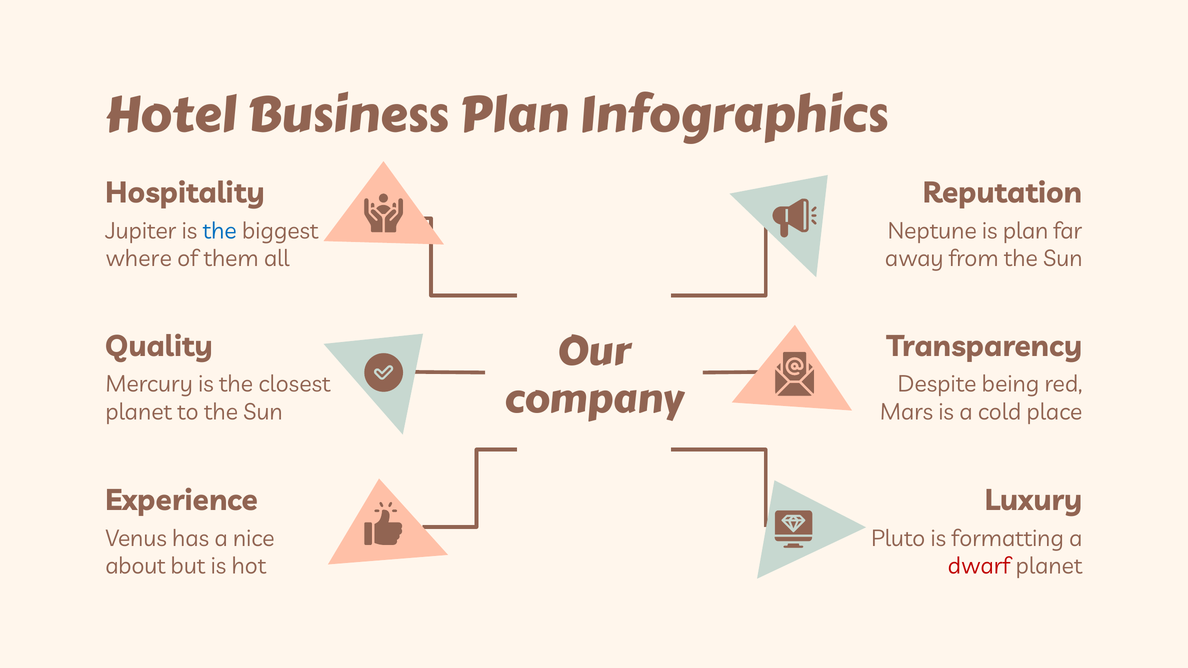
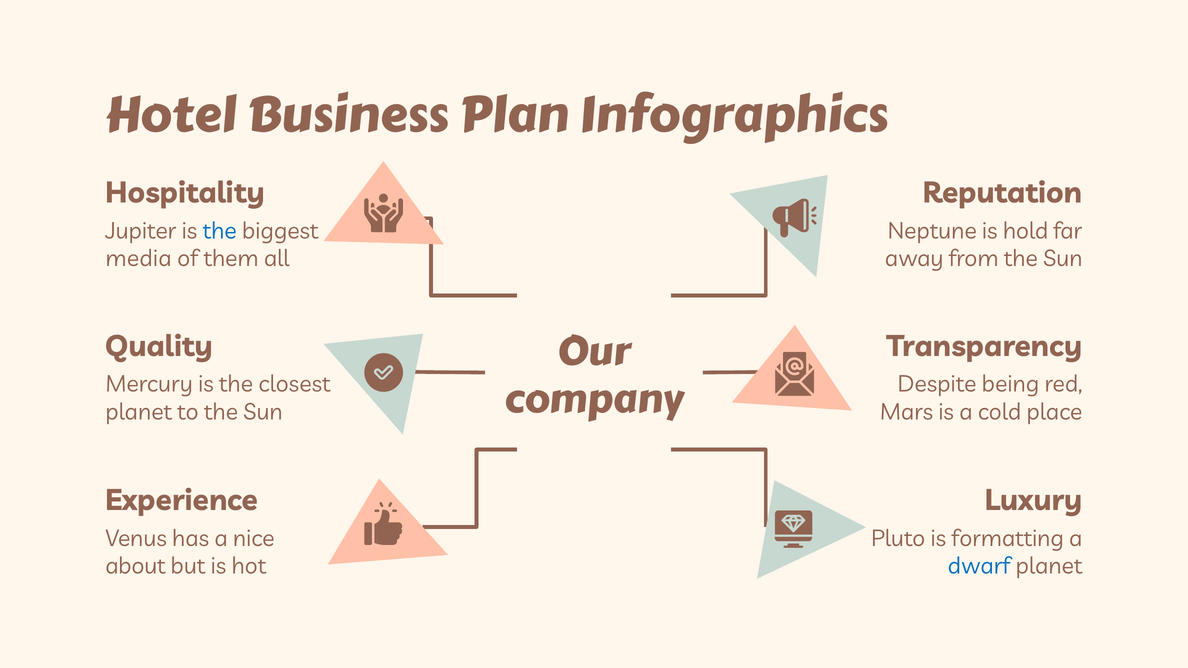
is plan: plan -> hold
where: where -> media
dwarf colour: red -> blue
